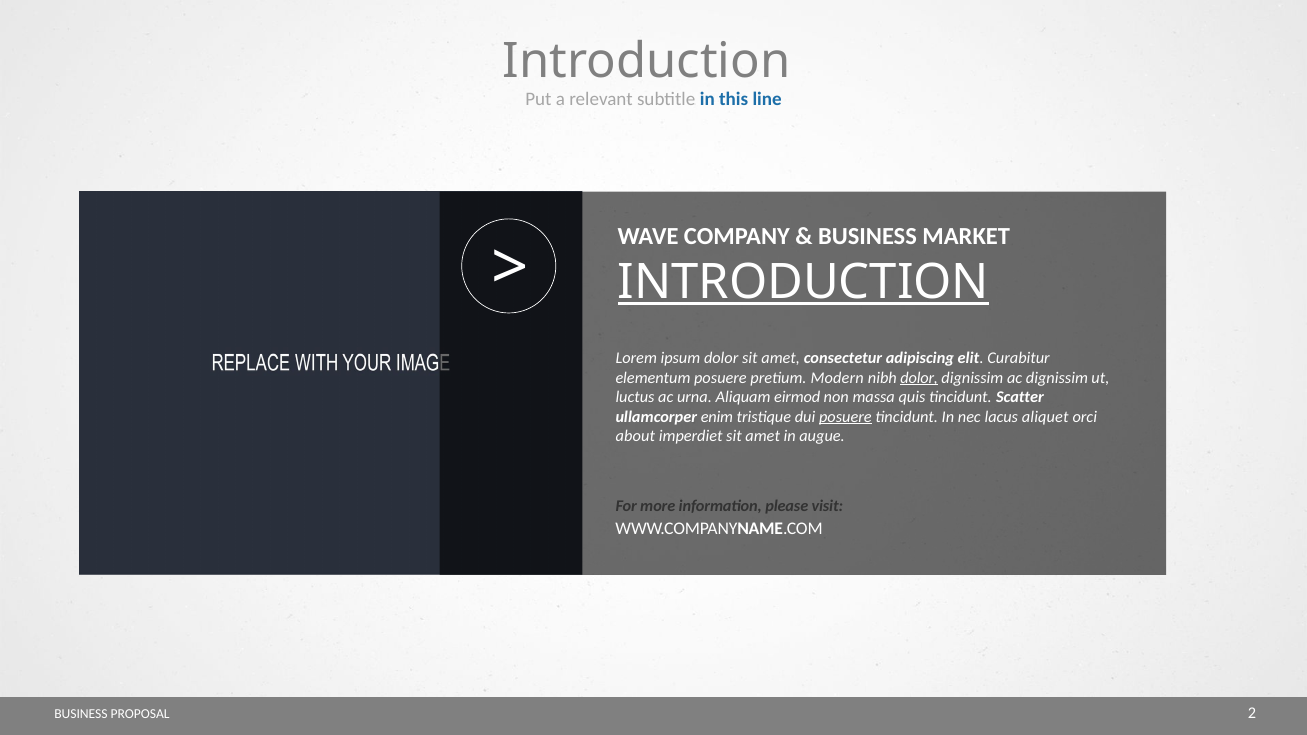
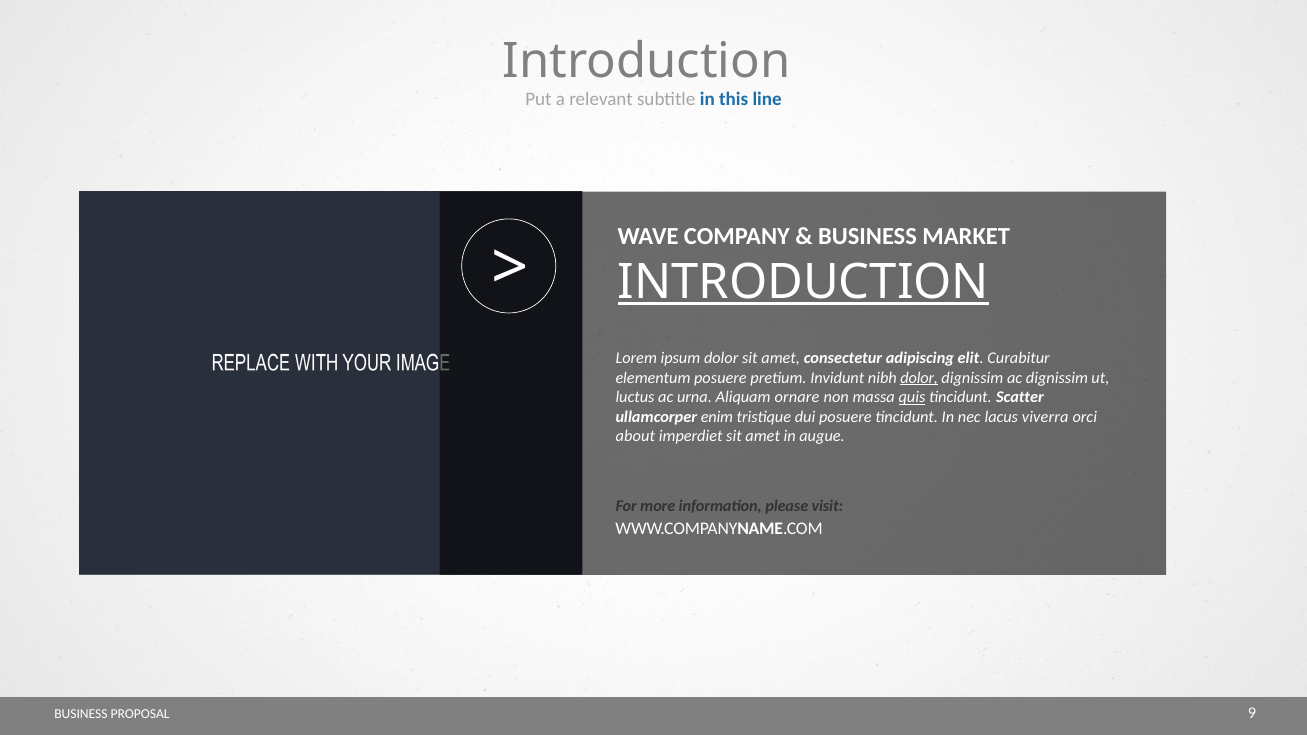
Modern: Modern -> Invidunt
eirmod: eirmod -> ornare
quis underline: none -> present
posuere at (845, 417) underline: present -> none
aliquet: aliquet -> viverra
2: 2 -> 9
